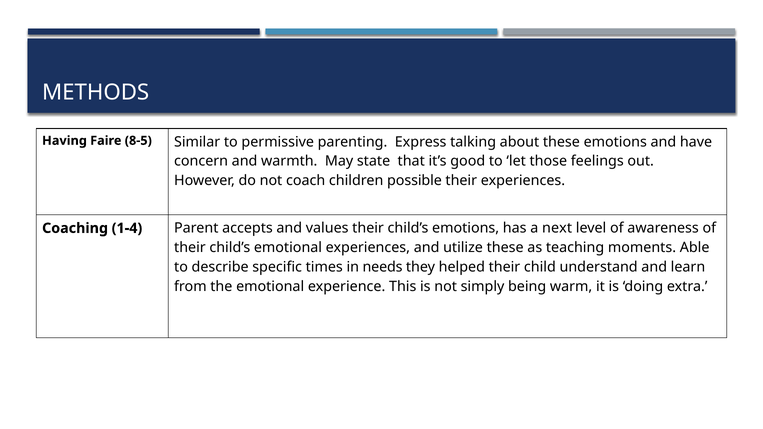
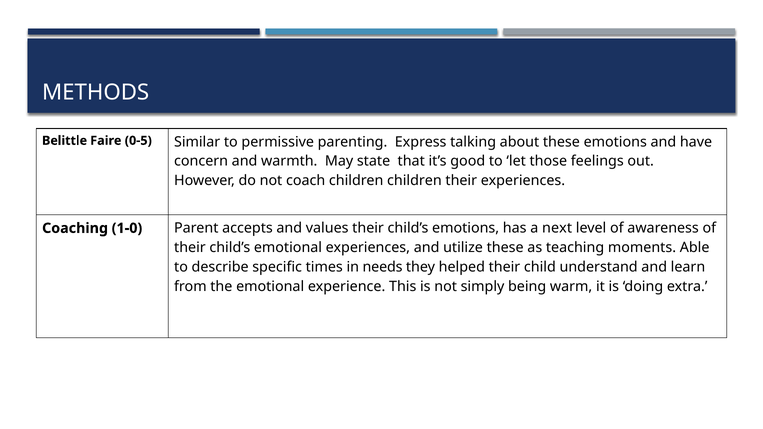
Having: Having -> Belittle
8-5: 8-5 -> 0-5
children possible: possible -> children
1-4: 1-4 -> 1-0
